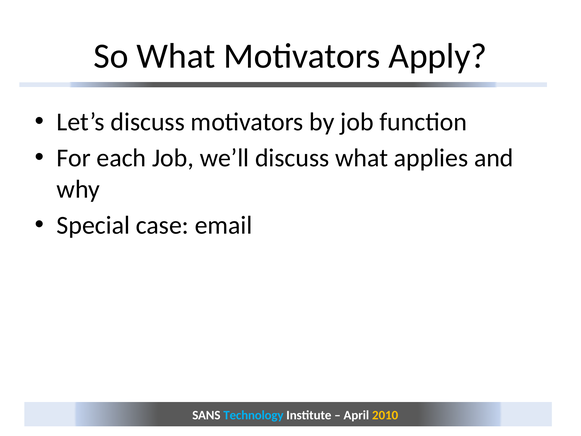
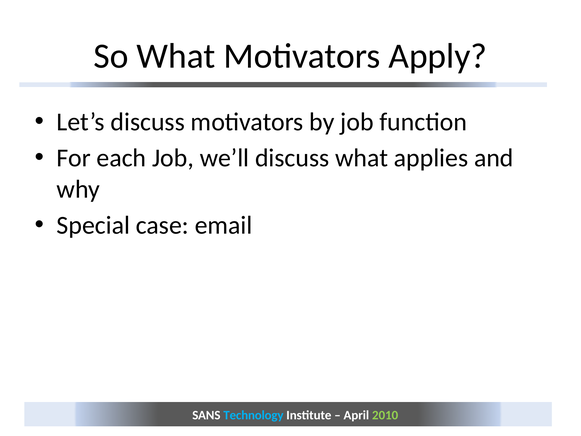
2010 colour: yellow -> light green
